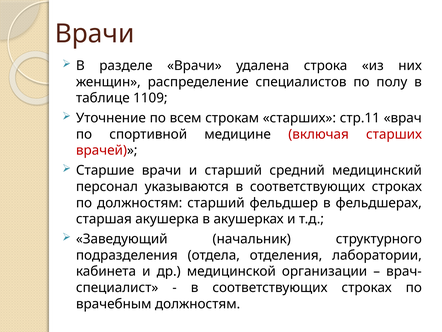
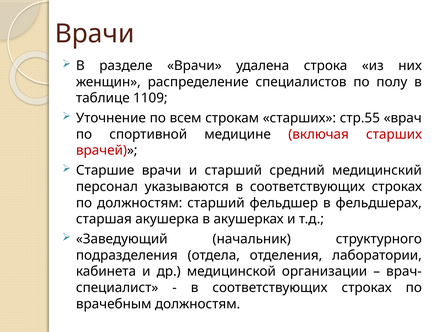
стр.11: стр.11 -> стр.55
